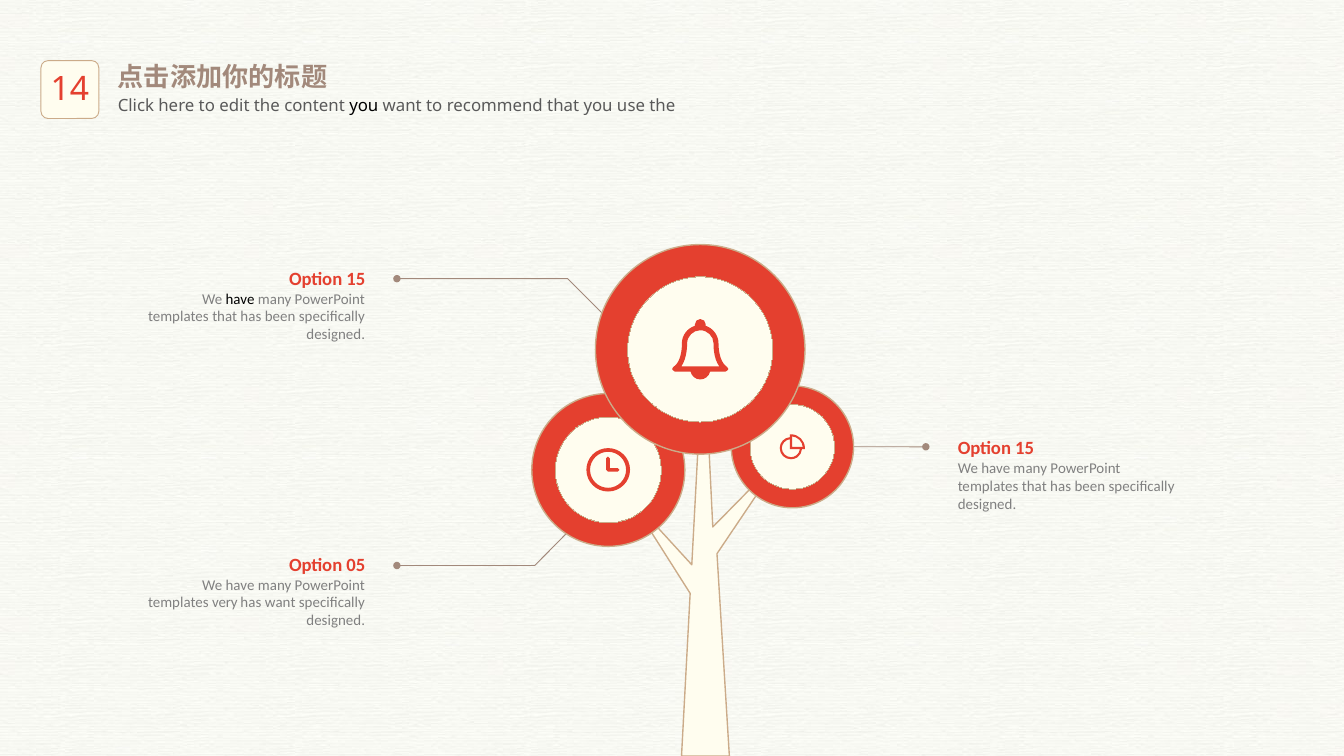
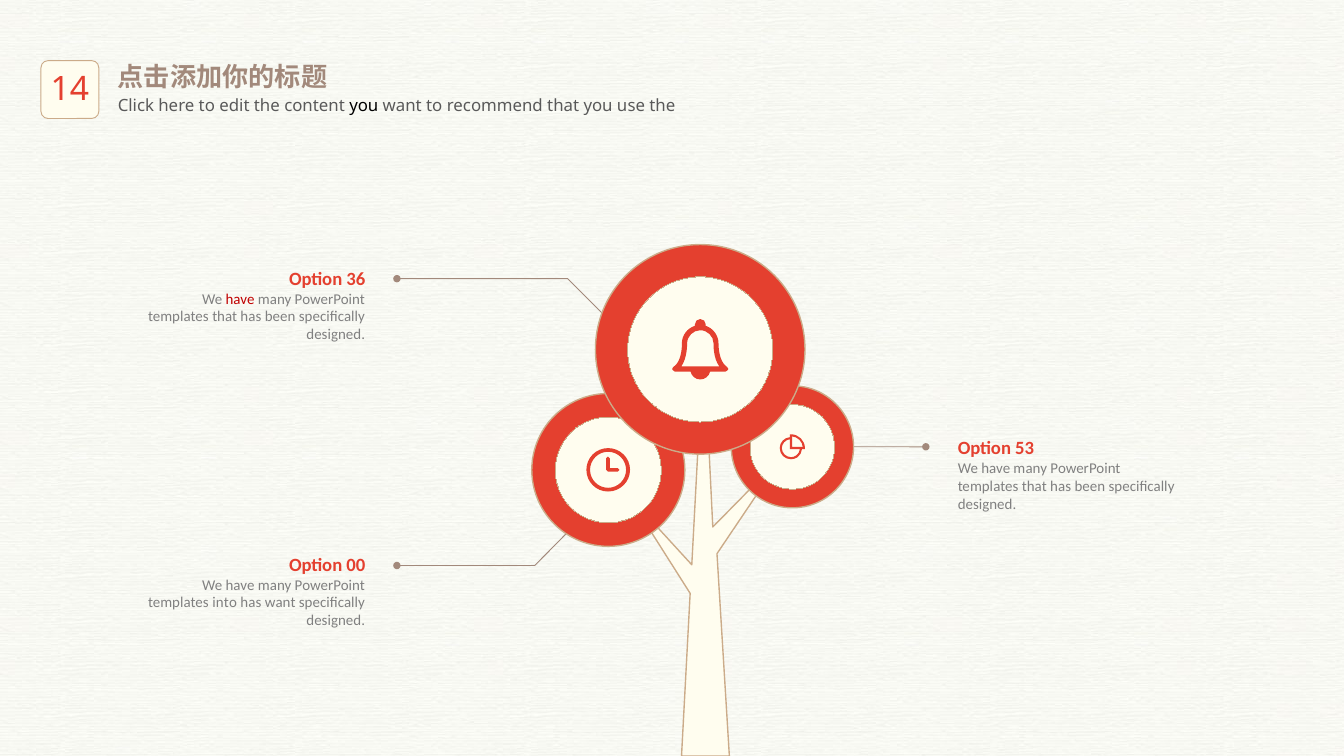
15 at (356, 279): 15 -> 36
have at (240, 299) colour: black -> red
15 at (1025, 449): 15 -> 53
05: 05 -> 00
very: very -> into
